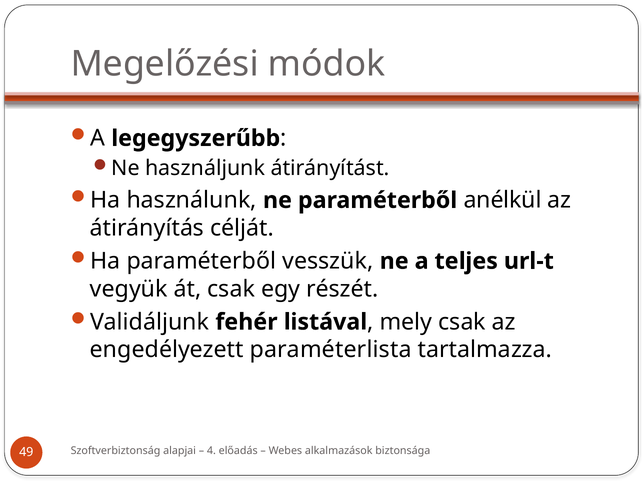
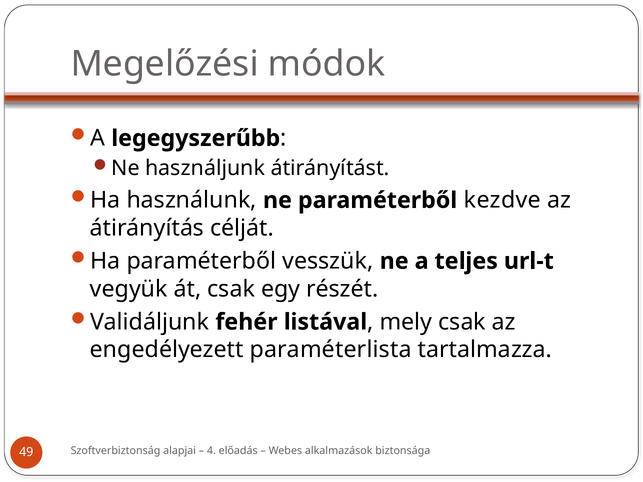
anélkül: anélkül -> kezdve
